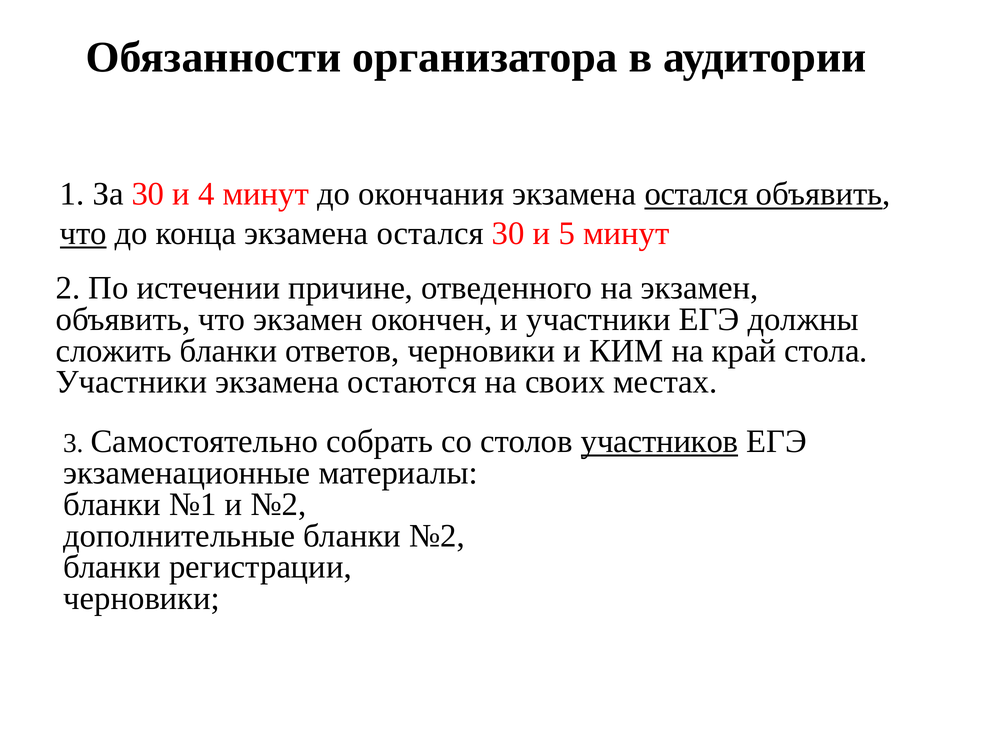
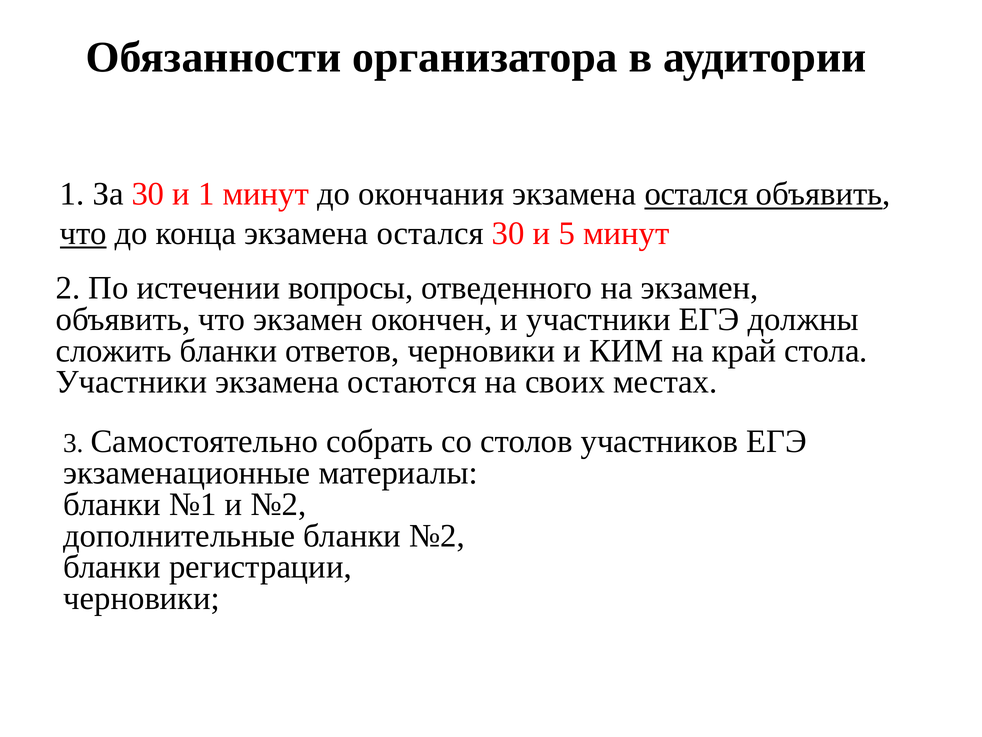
и 4: 4 -> 1
причине: причине -> вопросы
участников underline: present -> none
